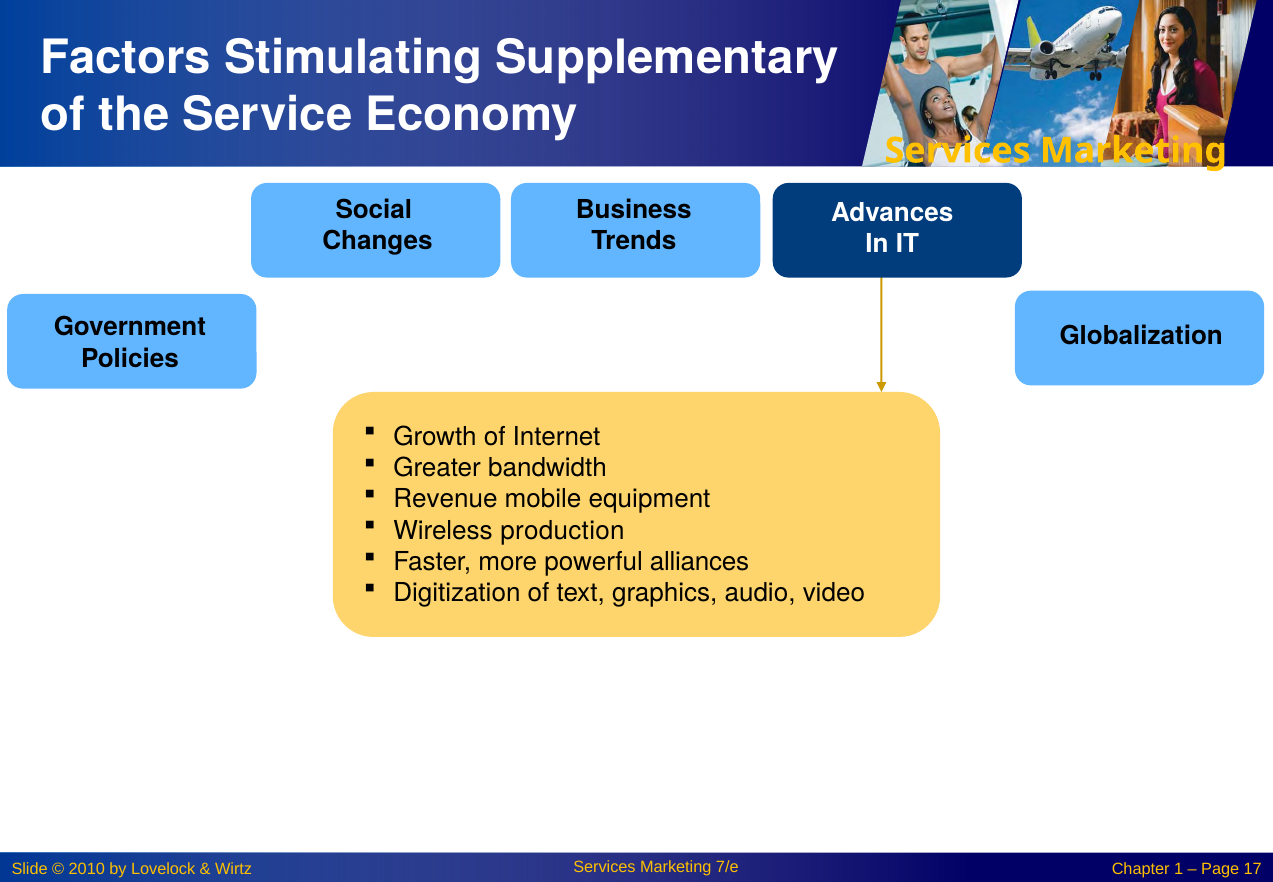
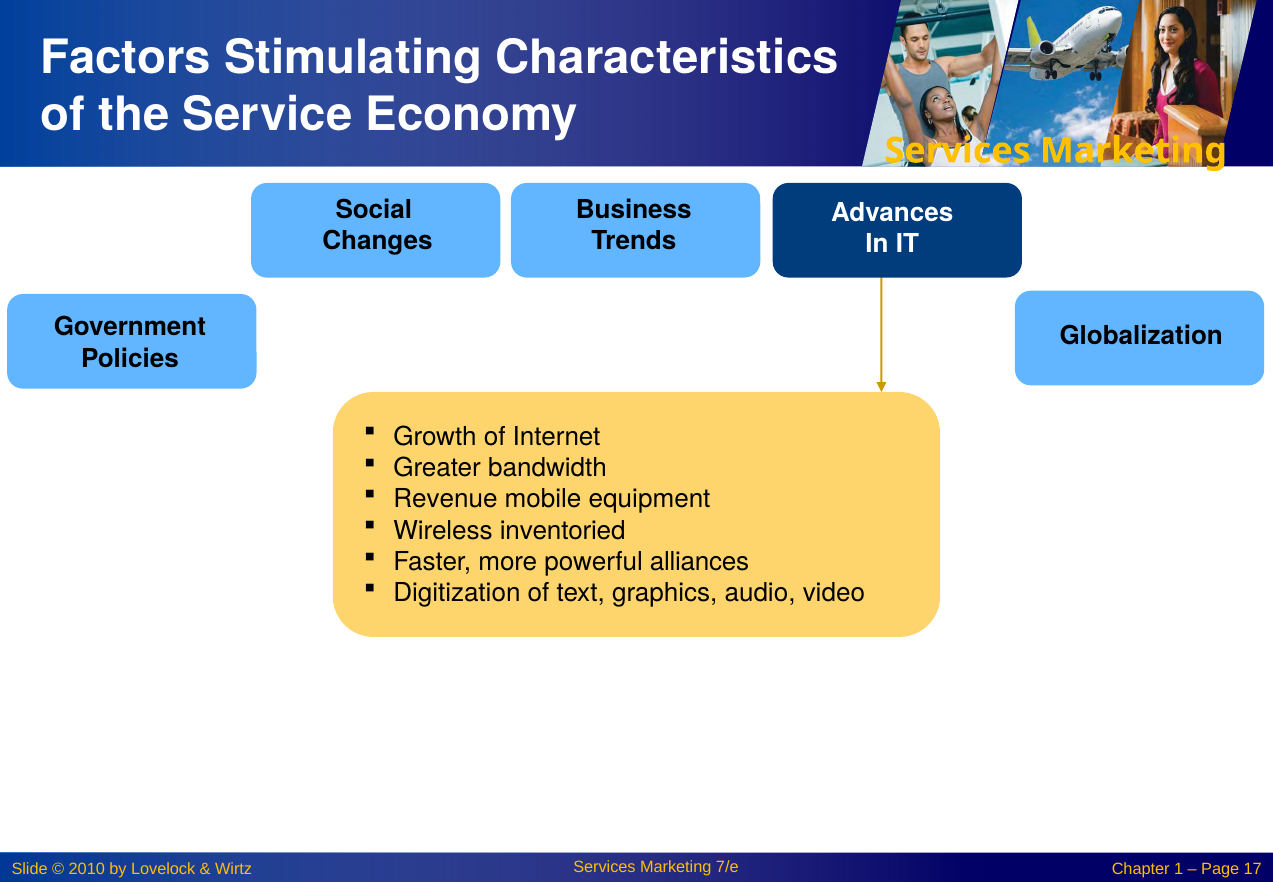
Supplementary: Supplementary -> Characteristics
production: production -> inventoried
